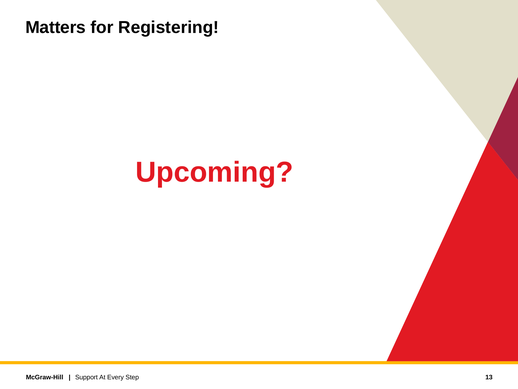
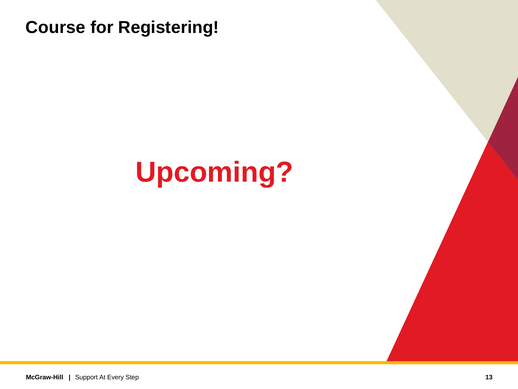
Matters: Matters -> Course
